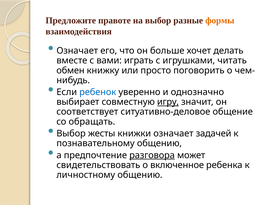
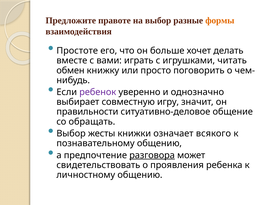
Означает at (77, 51): Означает -> Простоте
ребенок colour: blue -> purple
игру underline: present -> none
соответствует: соответствует -> правильности
задачей: задачей -> всякого
включенное: включенное -> проявления
